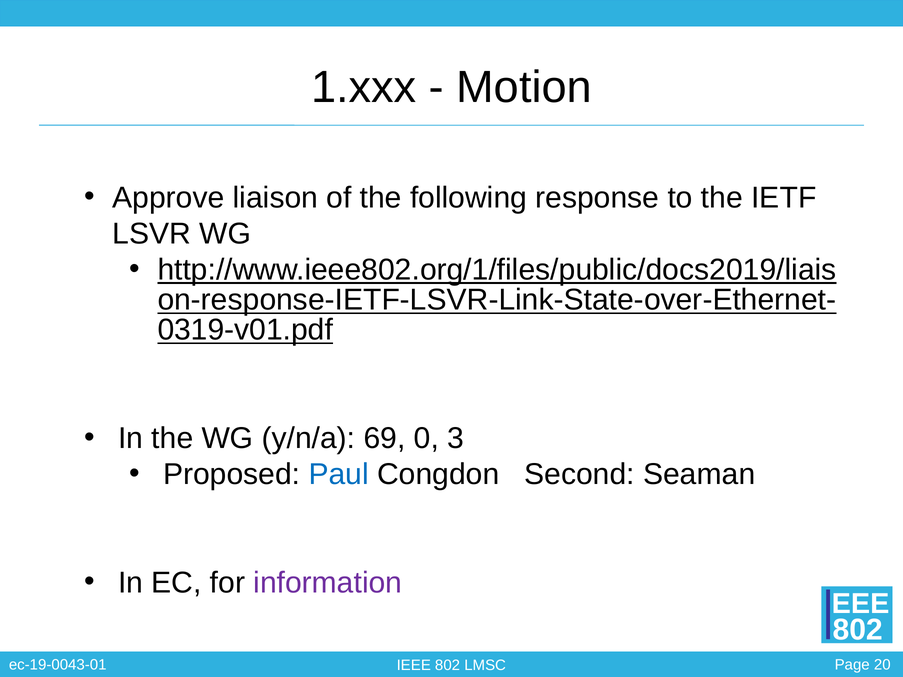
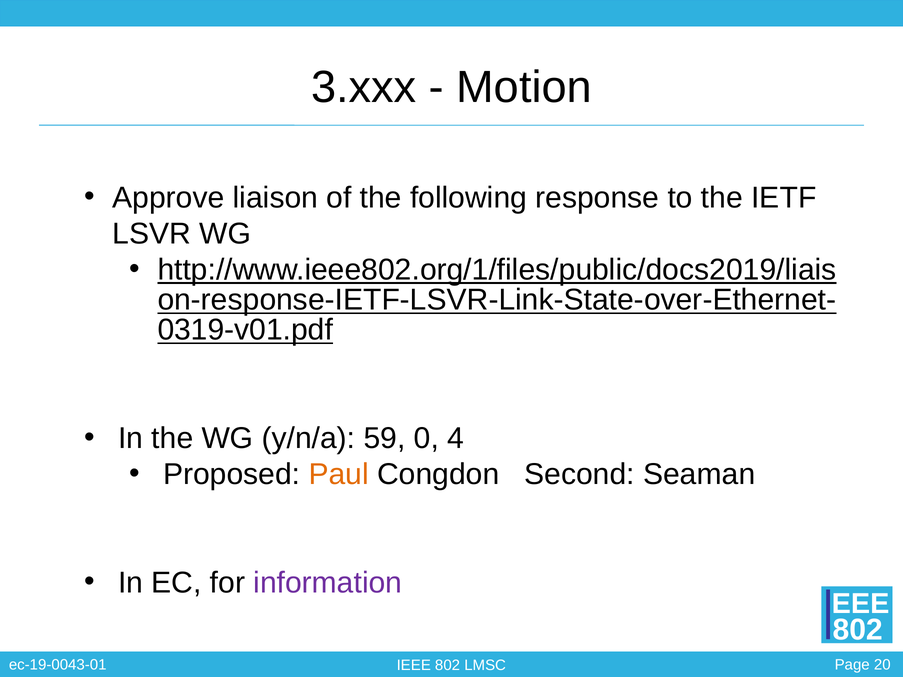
1.xxx: 1.xxx -> 3.xxx
69: 69 -> 59
3: 3 -> 4
Paul colour: blue -> orange
